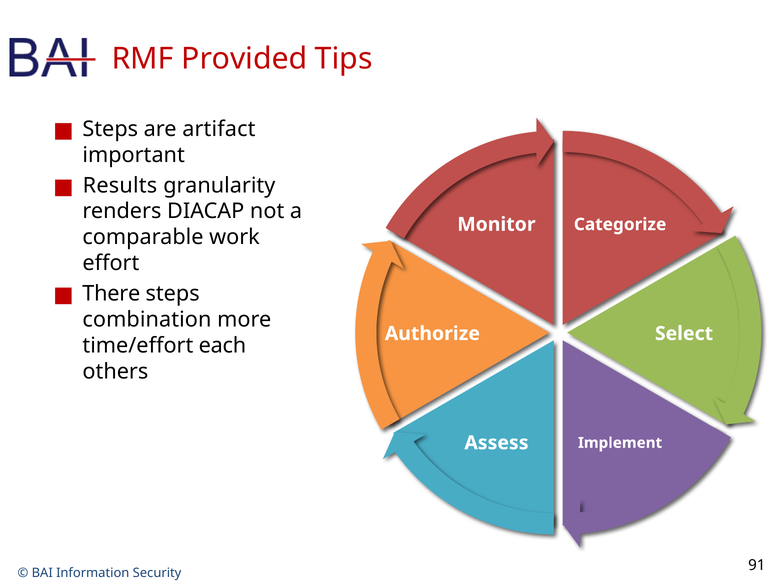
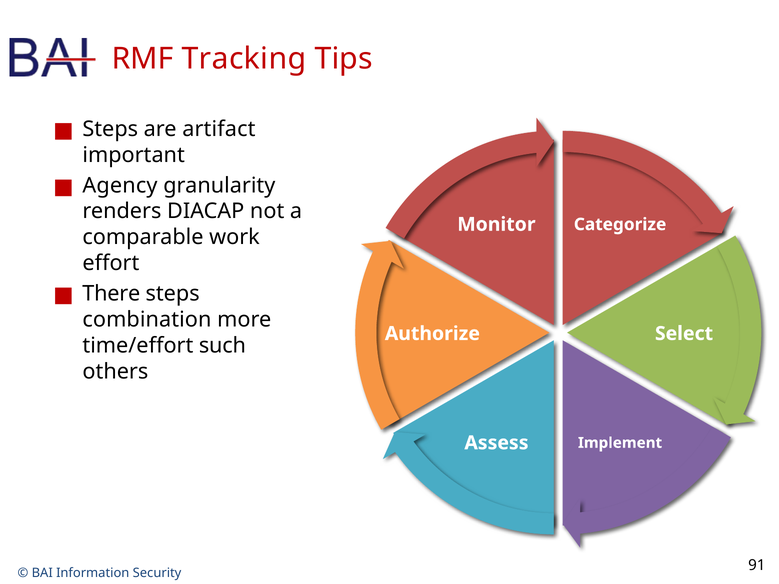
Provided: Provided -> Tracking
Results: Results -> Agency
each: each -> such
